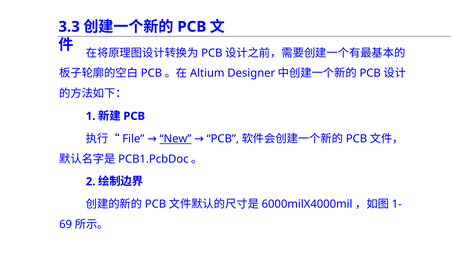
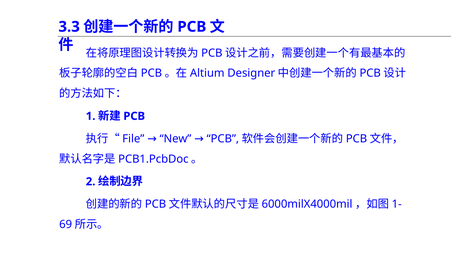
New underline: present -> none
